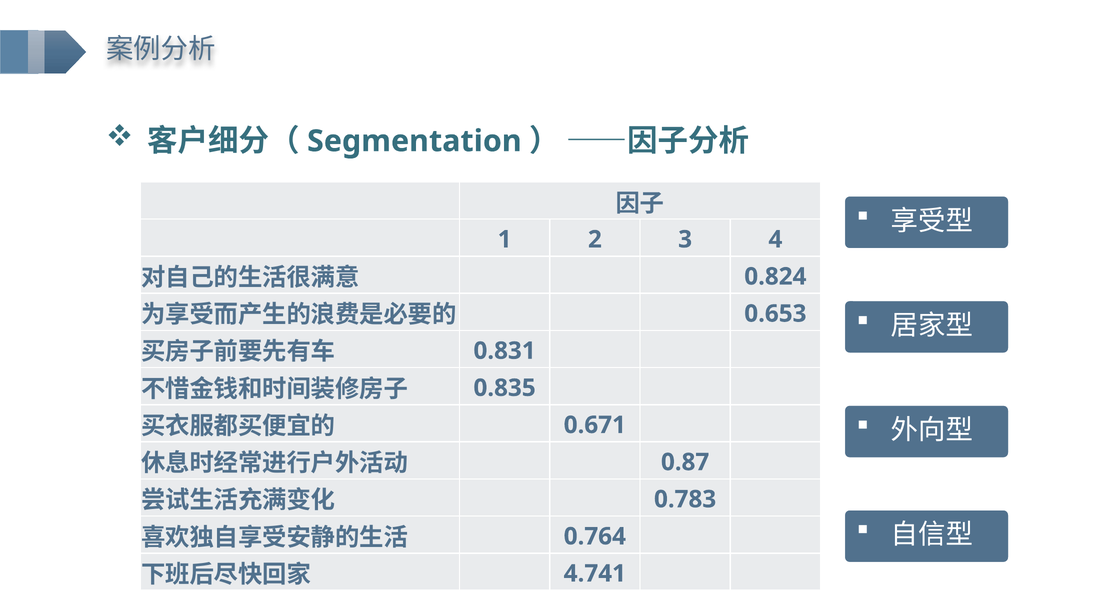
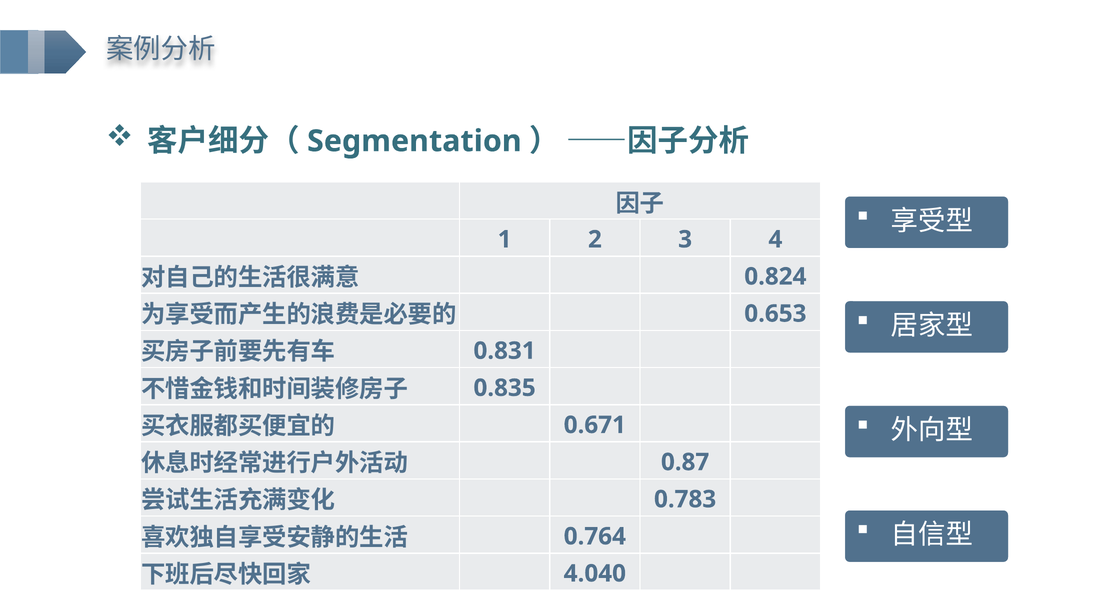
4.741: 4.741 -> 4.040
